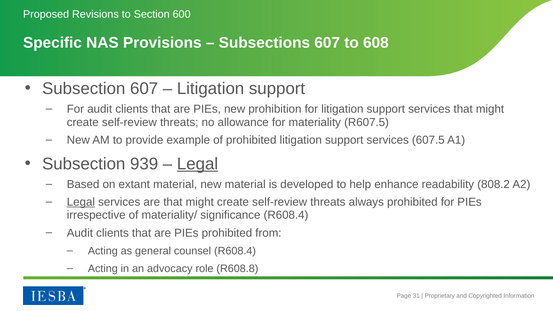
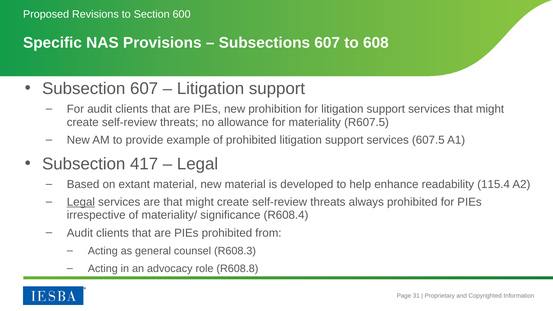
939: 939 -> 417
Legal at (198, 164) underline: present -> none
808.2: 808.2 -> 115.4
counsel R608.4: R608.4 -> R608.3
